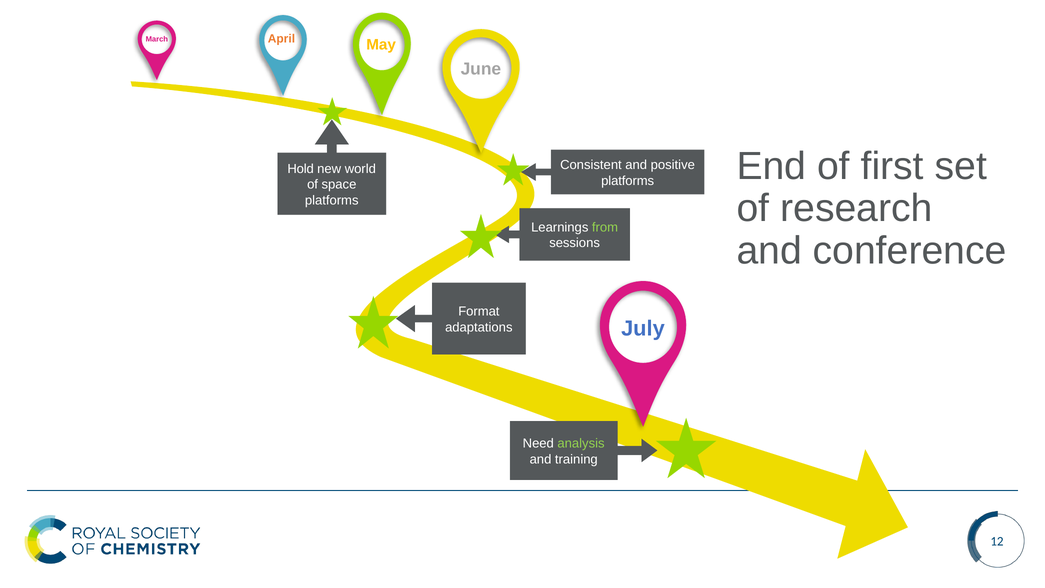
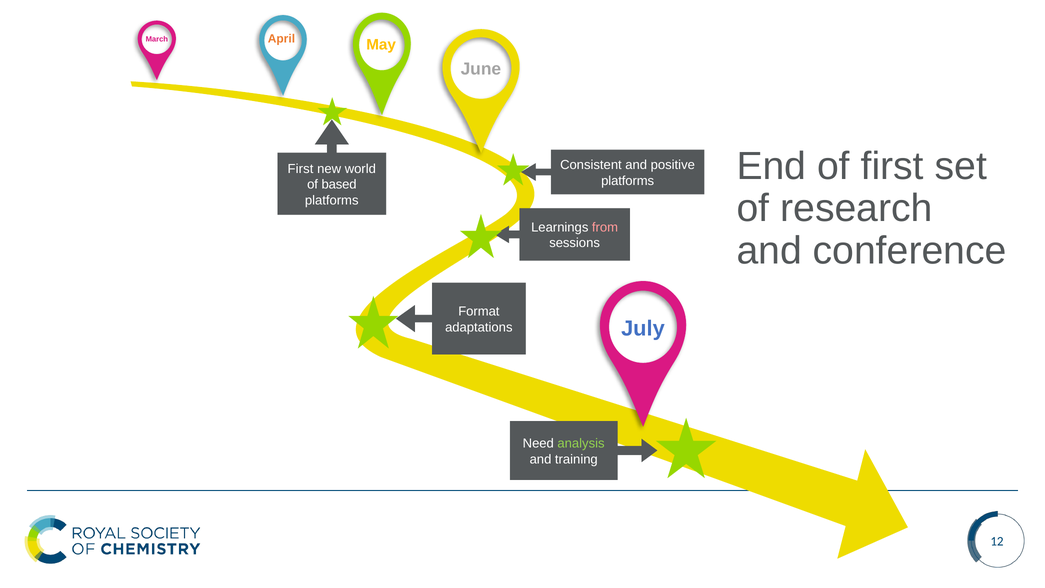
Hold at (301, 169): Hold -> First
space: space -> based
from colour: light green -> pink
